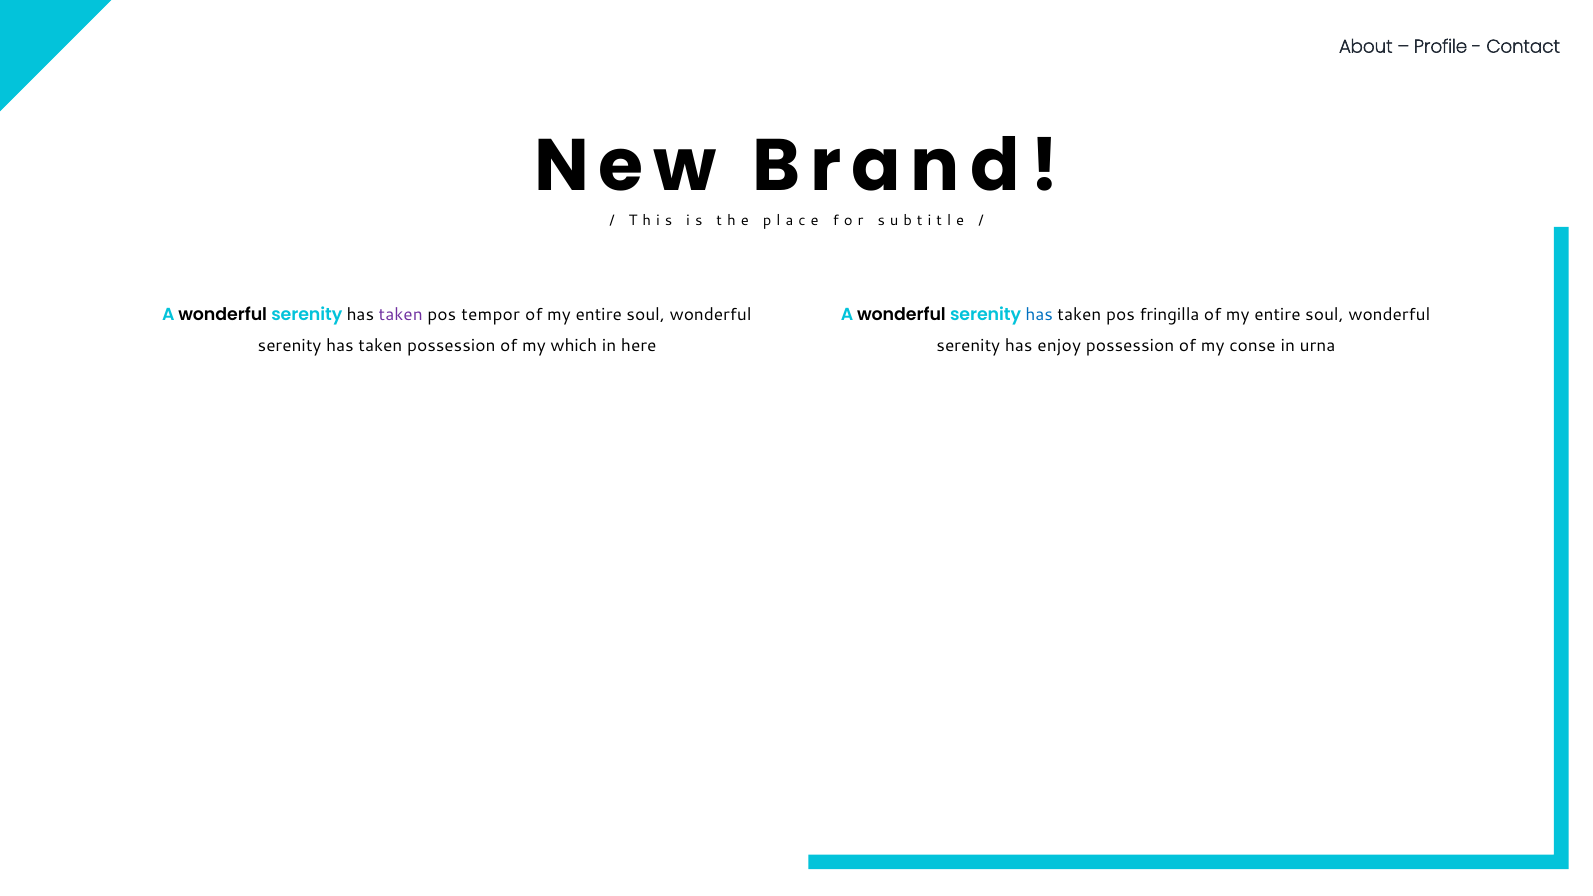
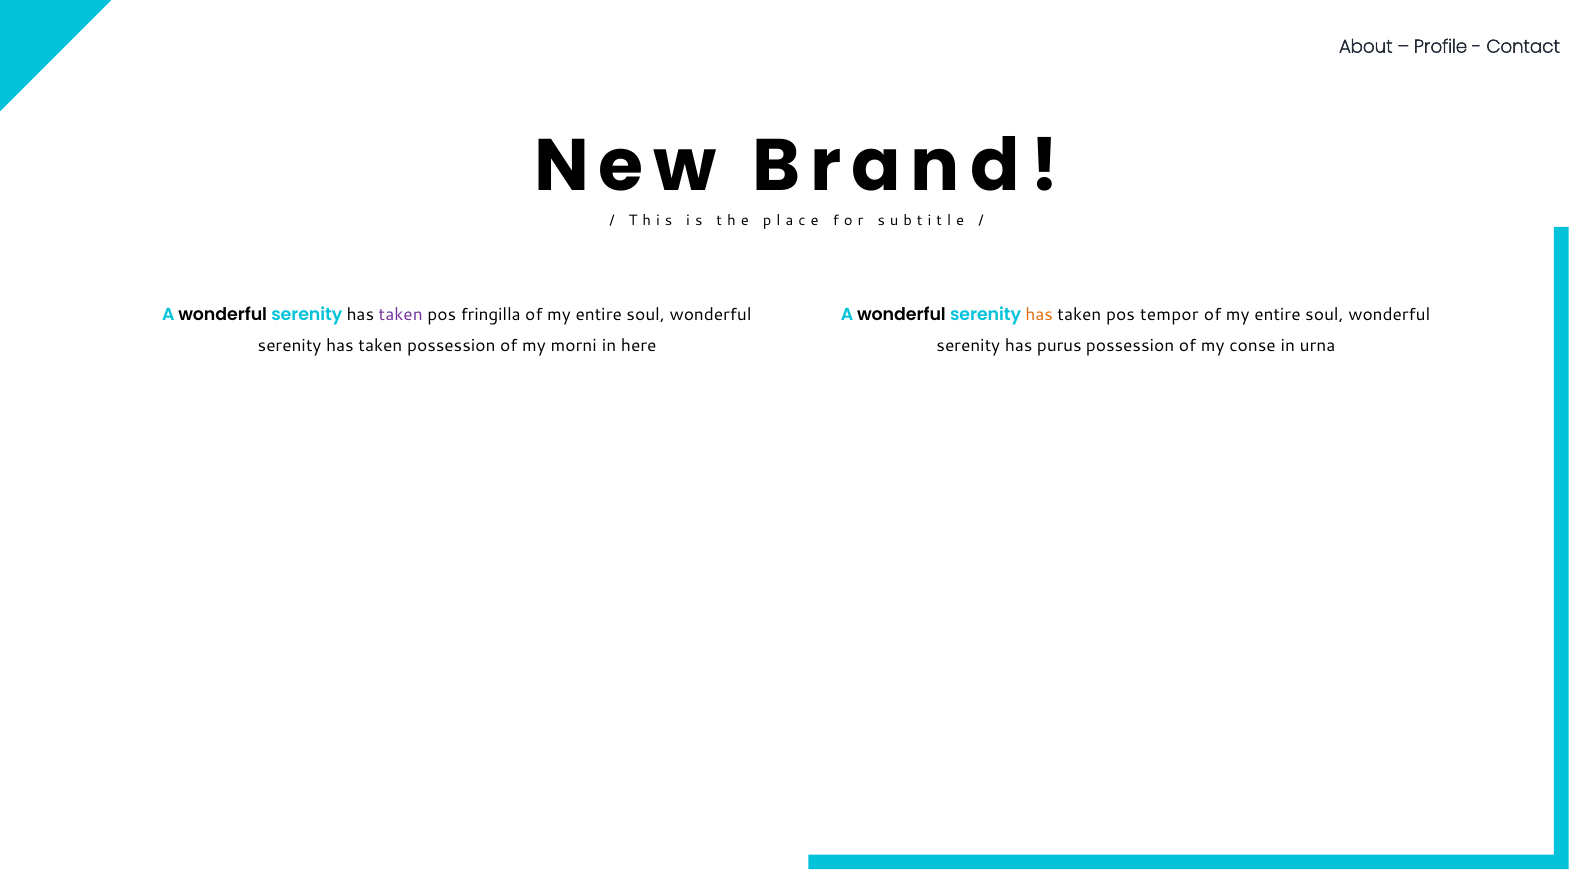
tempor: tempor -> fringilla
has at (1039, 315) colour: blue -> orange
fringilla: fringilla -> tempor
which: which -> morni
enjoy: enjoy -> purus
